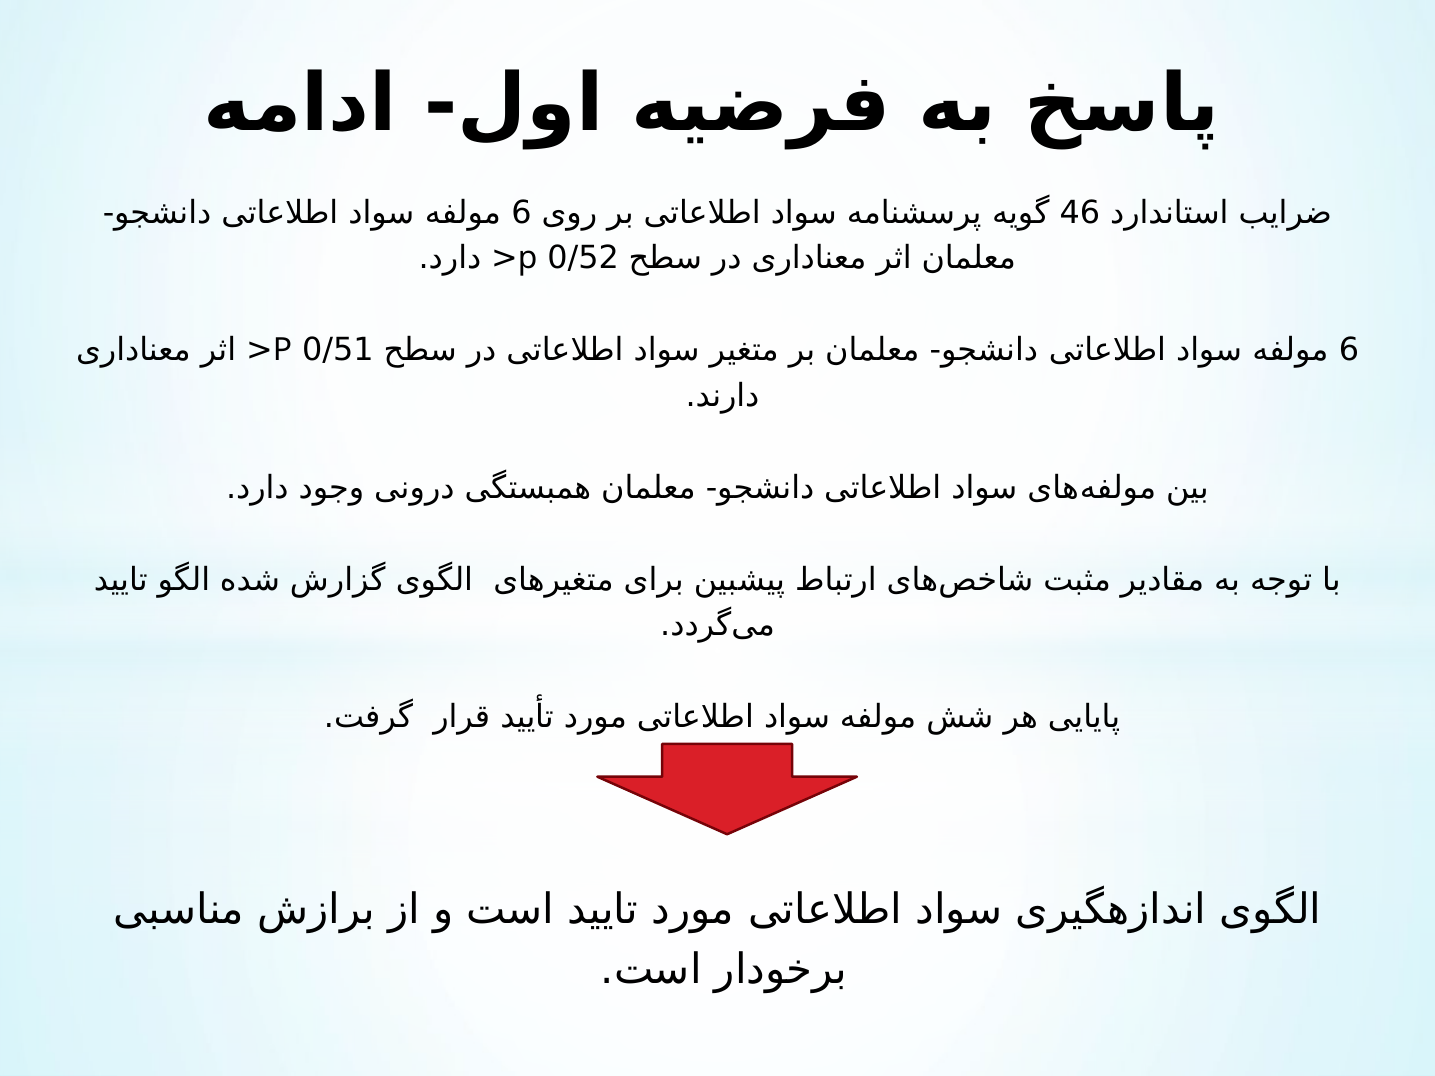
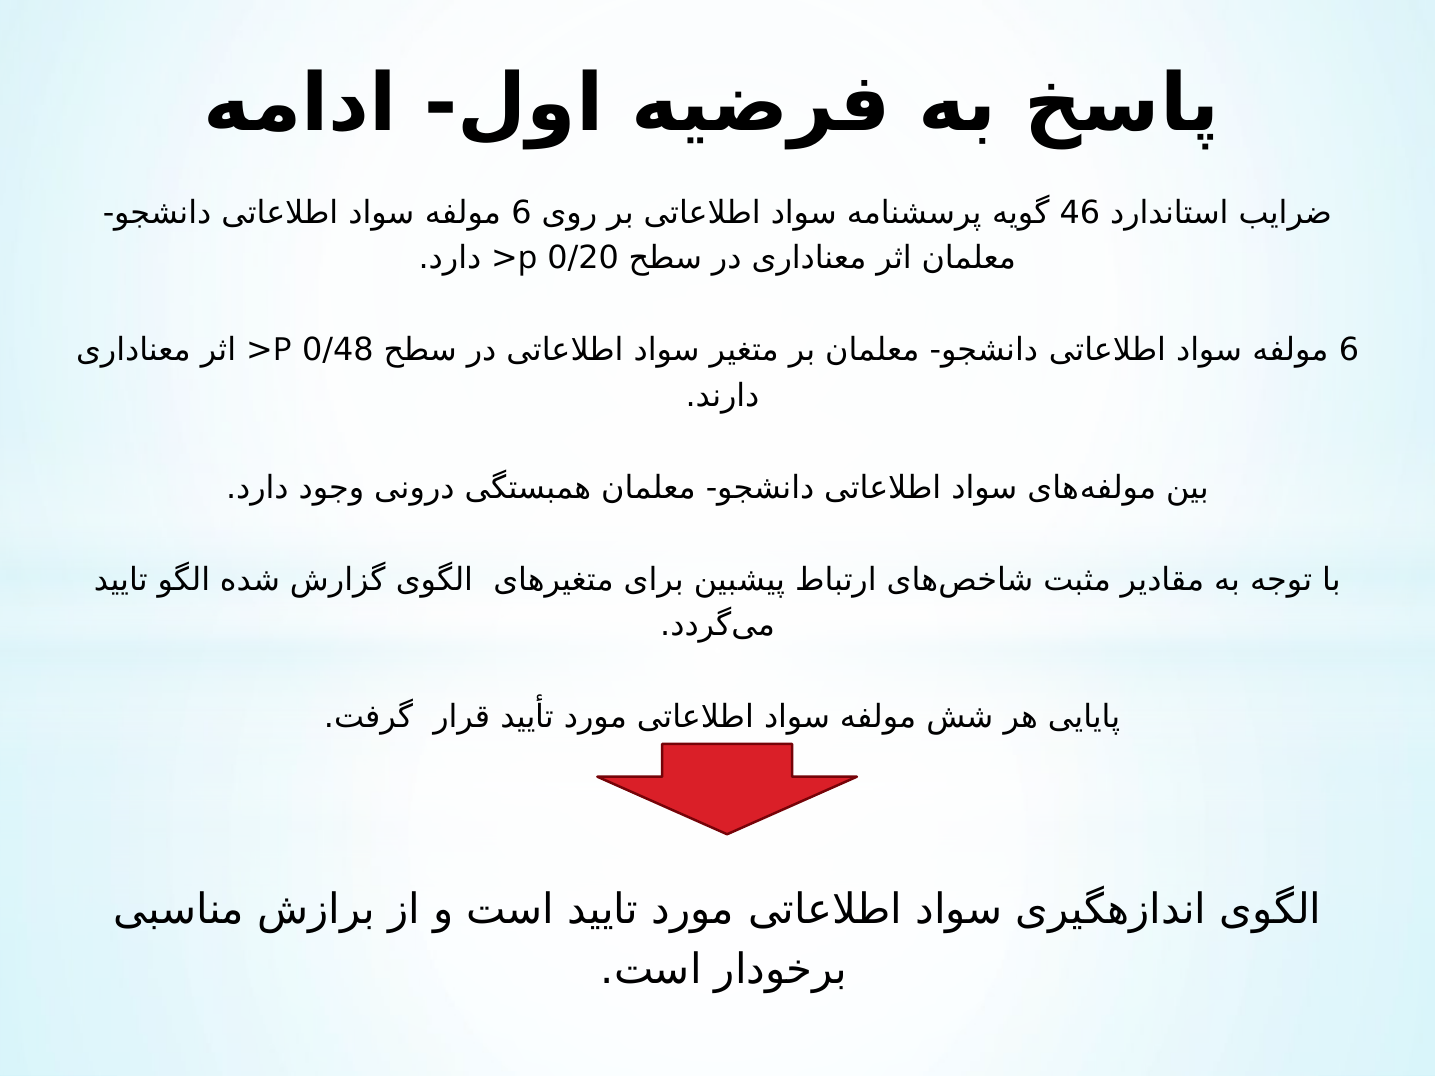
0/52: 0/52 -> 0/20
0/51: 0/51 -> 0/48
